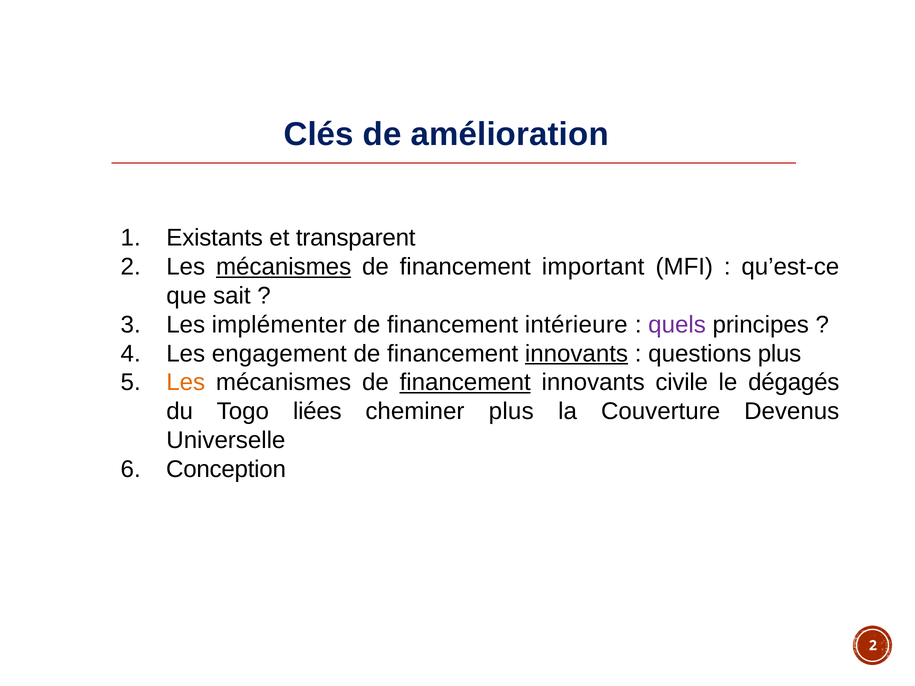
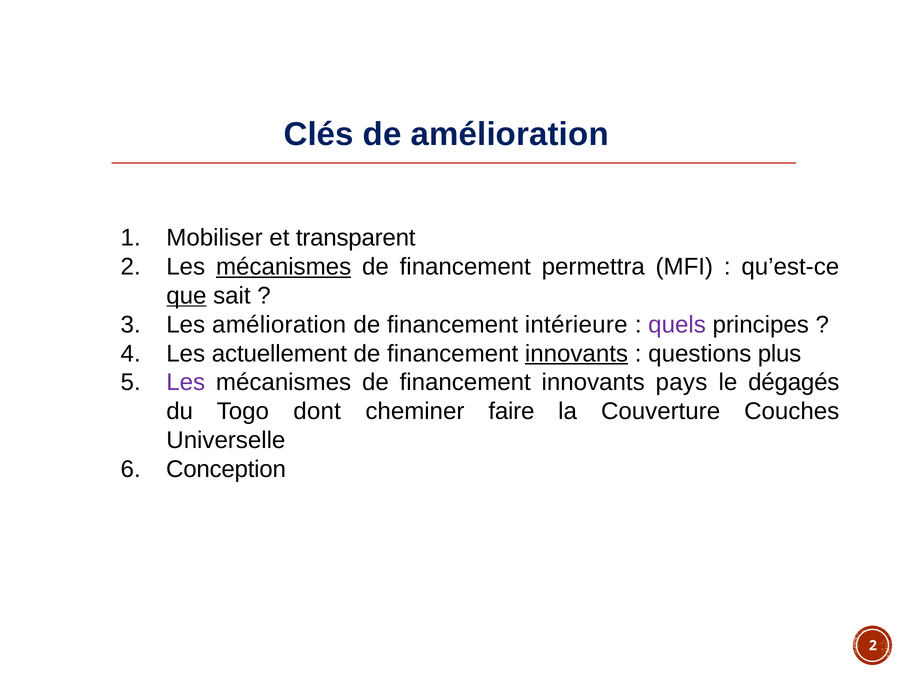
Existants: Existants -> Mobiliser
important: important -> permettra
que underline: none -> present
Les implémenter: implémenter -> amélioration
engagement: engagement -> actuellement
Les at (186, 383) colour: orange -> purple
financement at (465, 383) underline: present -> none
civile: civile -> pays
liées: liées -> dont
cheminer plus: plus -> faire
Devenus: Devenus -> Couches
